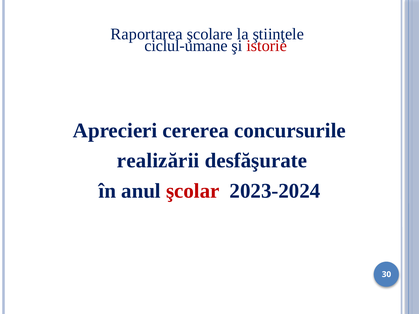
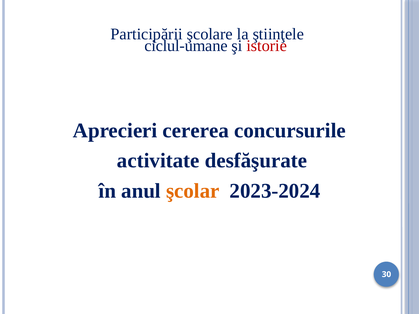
Raportarea: Raportarea -> Participării
realizării: realizării -> activitate
şcolar colour: red -> orange
